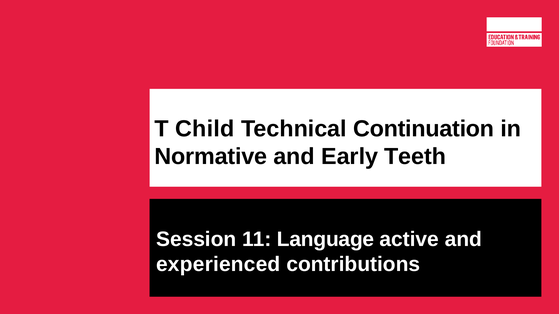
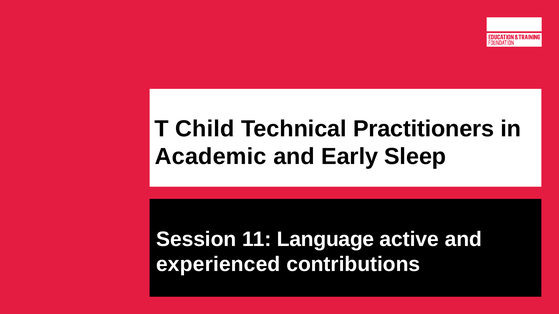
Continuation: Continuation -> Practitioners
Normative: Normative -> Academic
Teeth: Teeth -> Sleep
